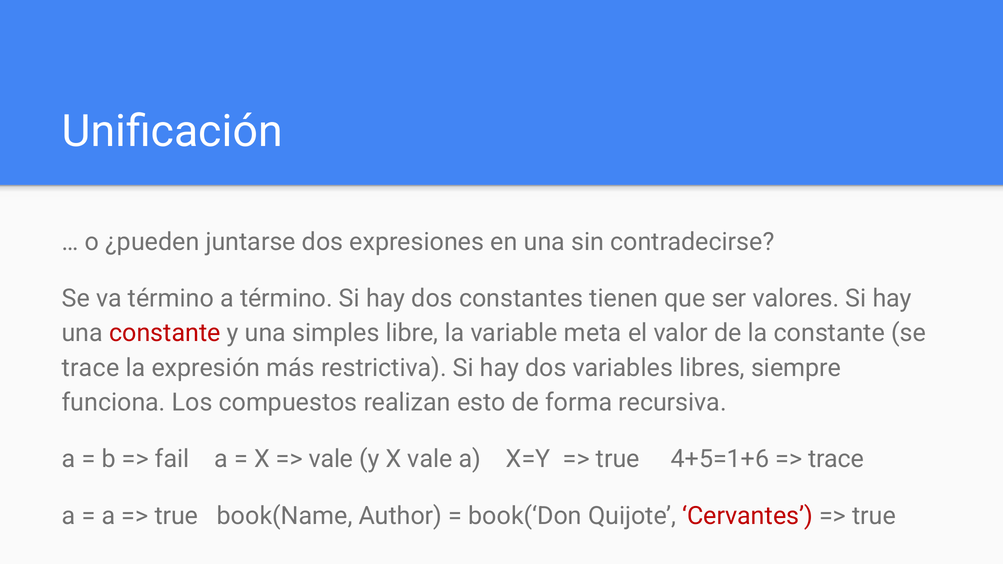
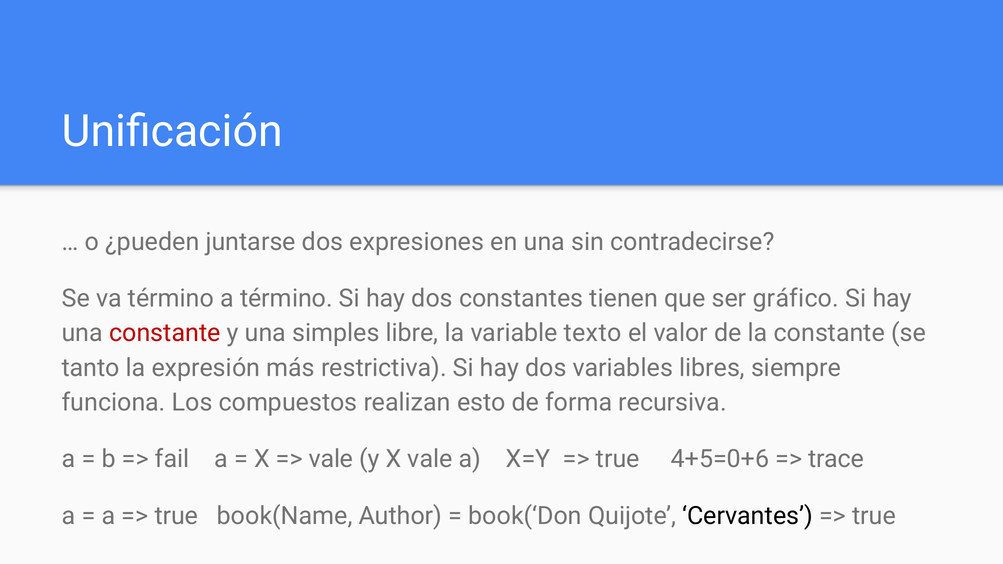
valores: valores -> gráfico
meta: meta -> texto
trace at (91, 368): trace -> tanto
4+5=1+6: 4+5=1+6 -> 4+5=0+6
Cervantes colour: red -> black
